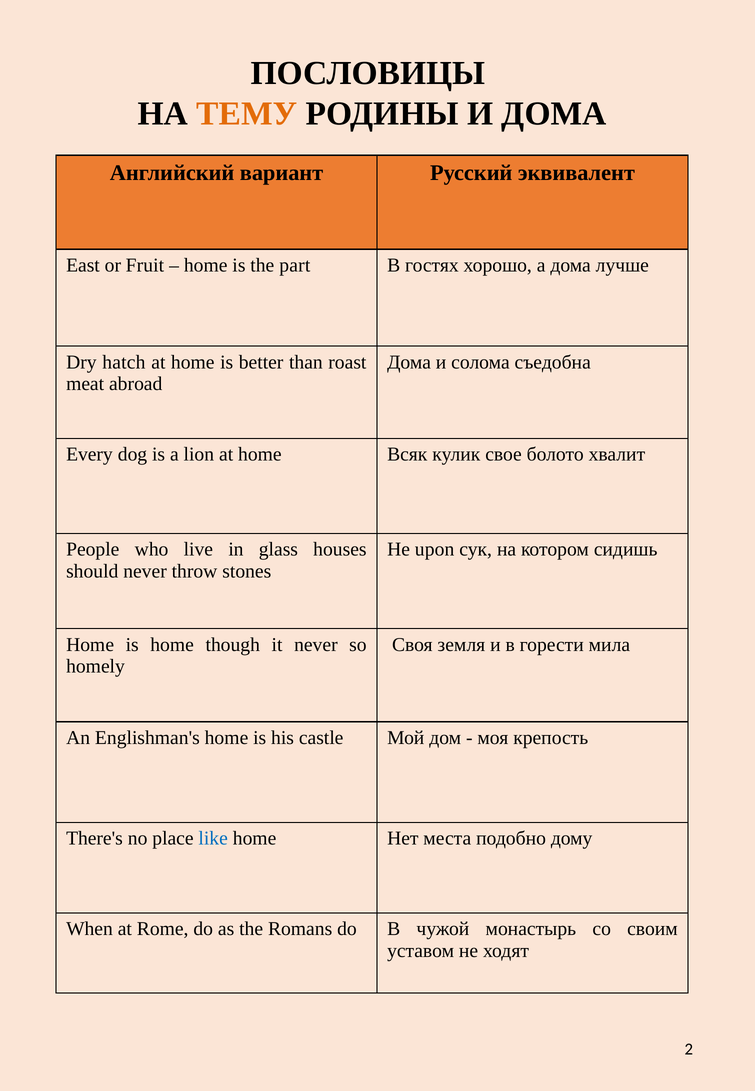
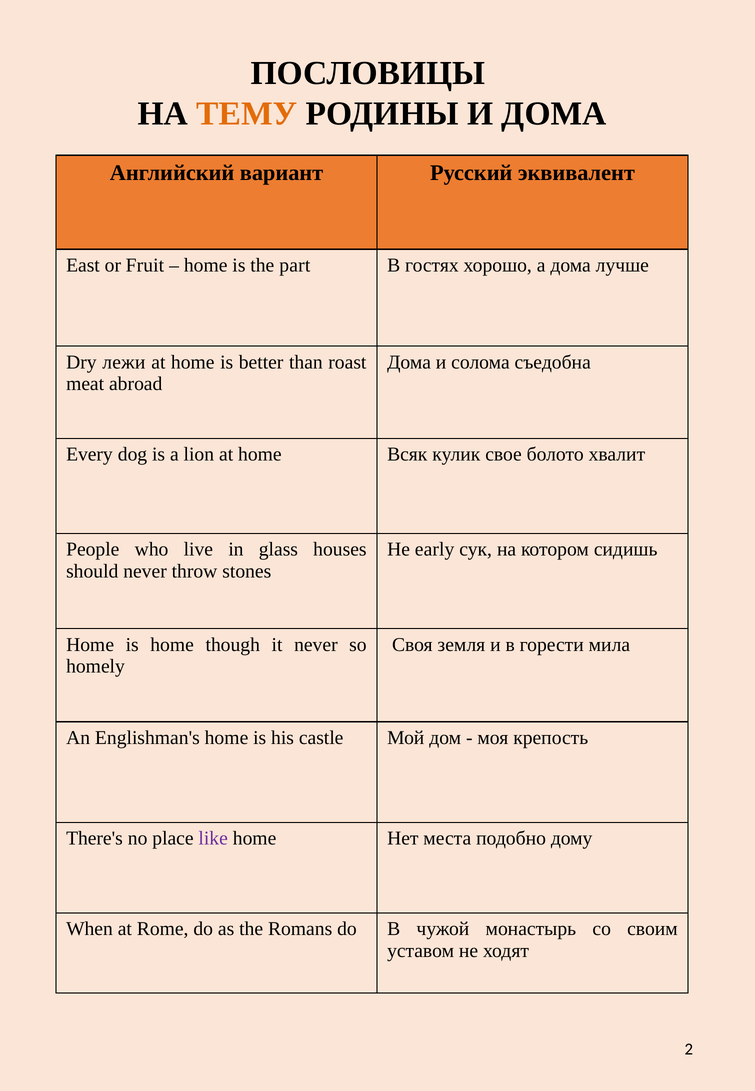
hatch: hatch -> лежи
upon: upon -> early
like colour: blue -> purple
